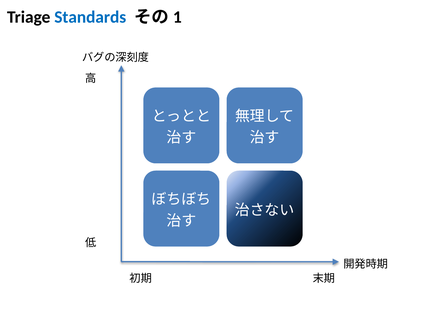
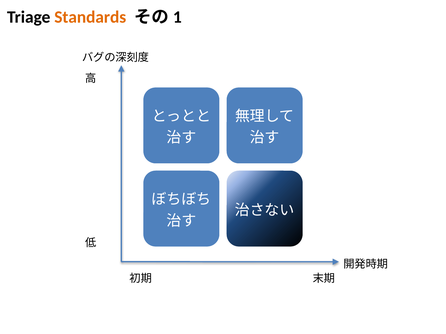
Standards colour: blue -> orange
